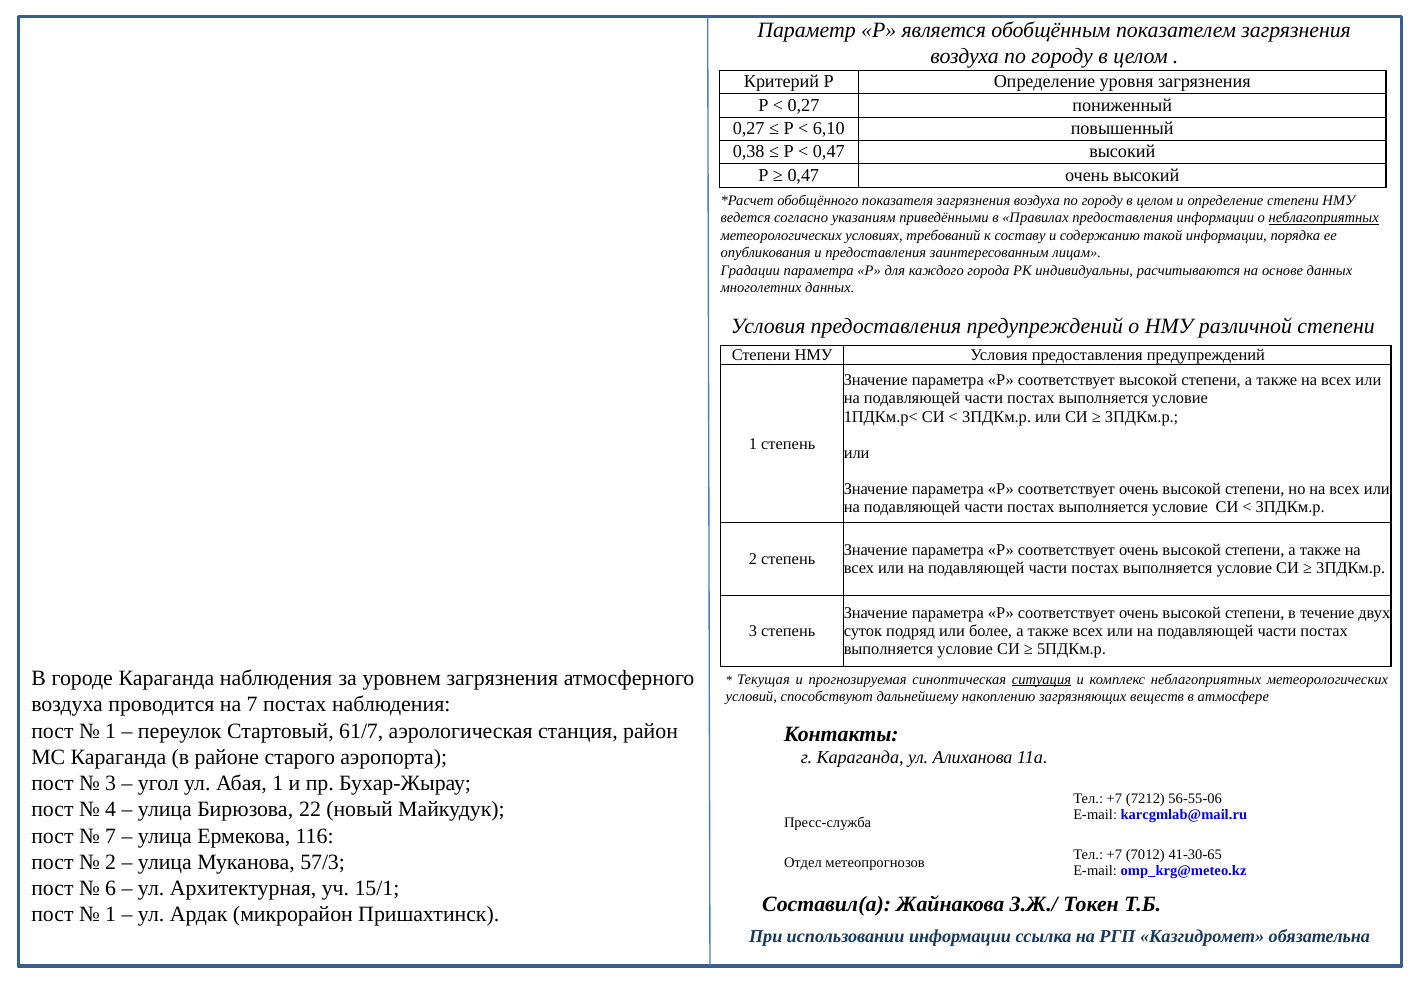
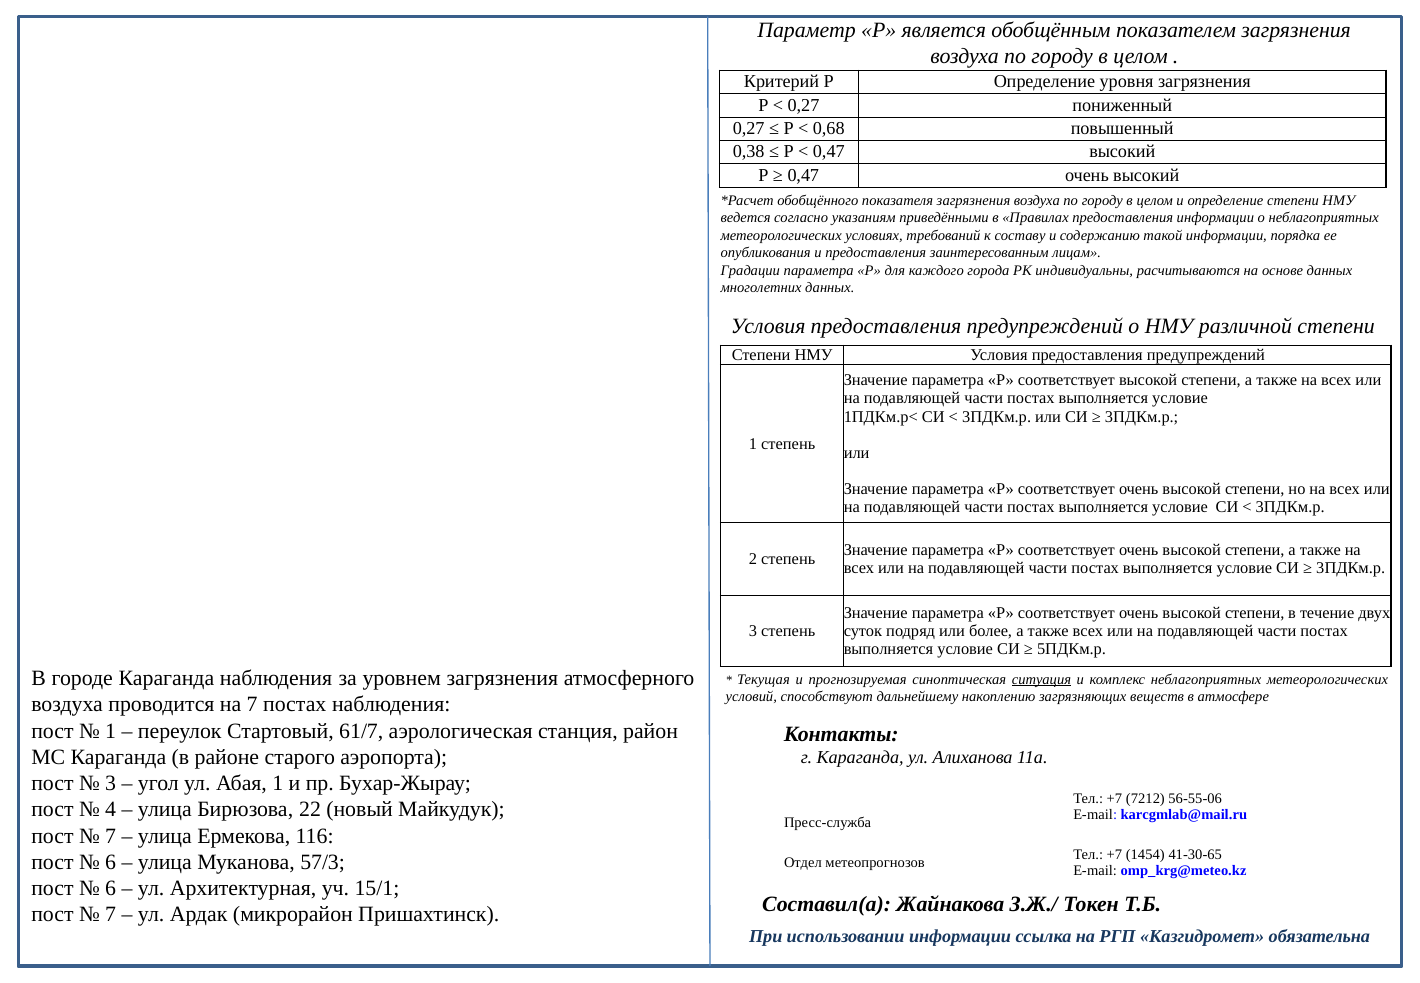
6,10: 6,10 -> 0,68
неблагоприятных at (1324, 218) underline: present -> none
7012: 7012 -> 1454
2 at (111, 862): 2 -> 6
1 at (111, 915): 1 -> 7
